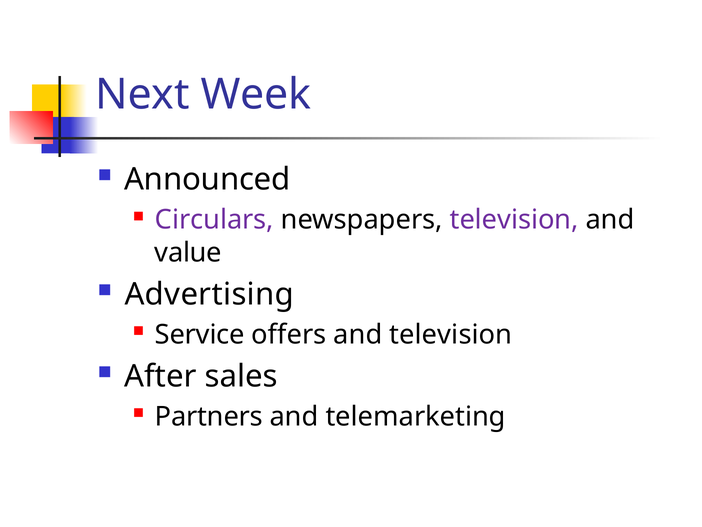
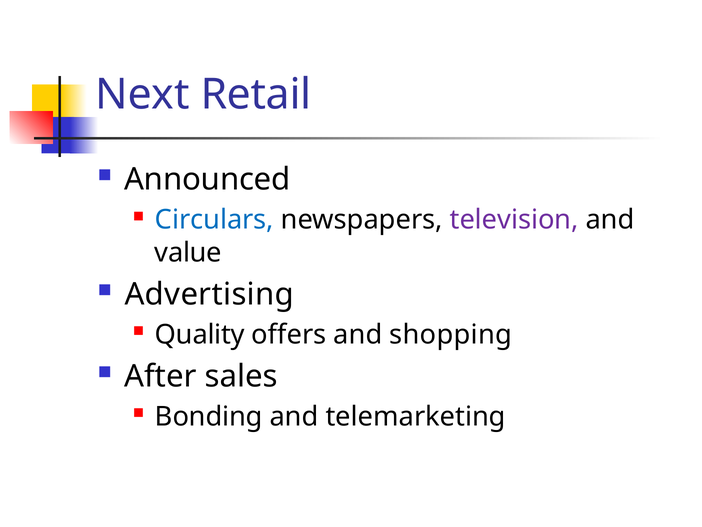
Week: Week -> Retail
Circulars colour: purple -> blue
Service: Service -> Quality
and television: television -> shopping
Partners: Partners -> Bonding
